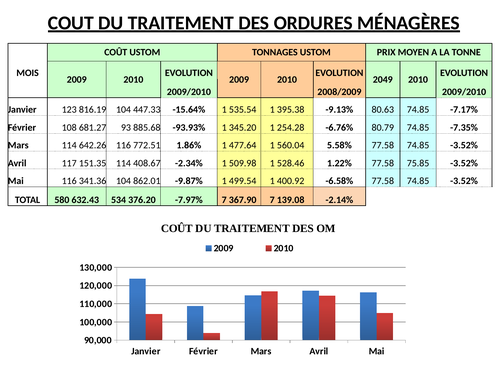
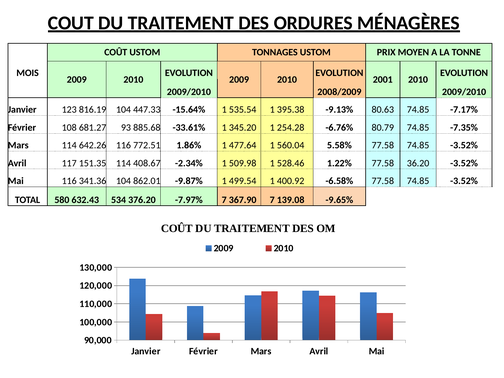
2049: 2049 -> 2001
-93.93%: -93.93% -> -33.61%
75.85: 75.85 -> 36.20
-2.14%: -2.14% -> -9.65%
